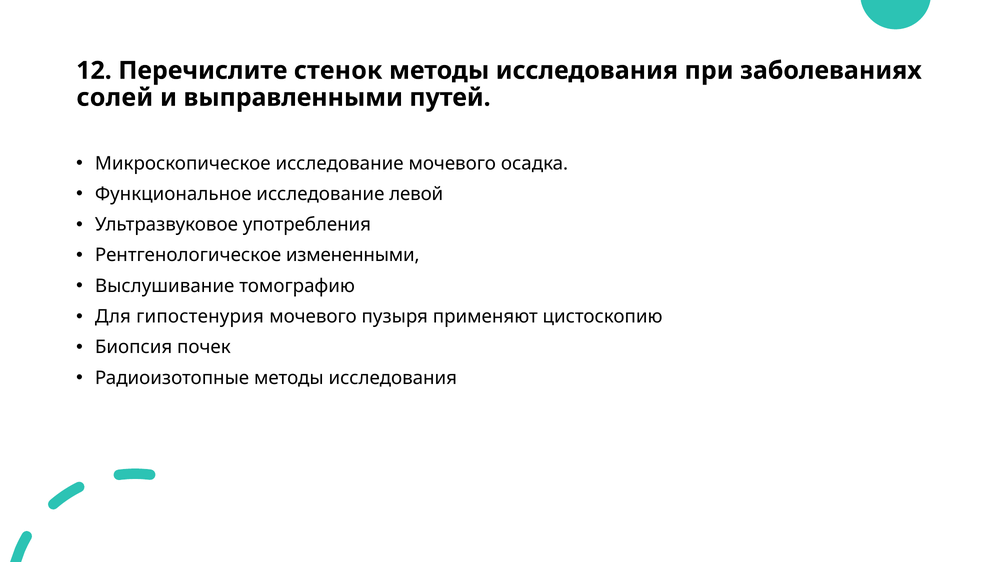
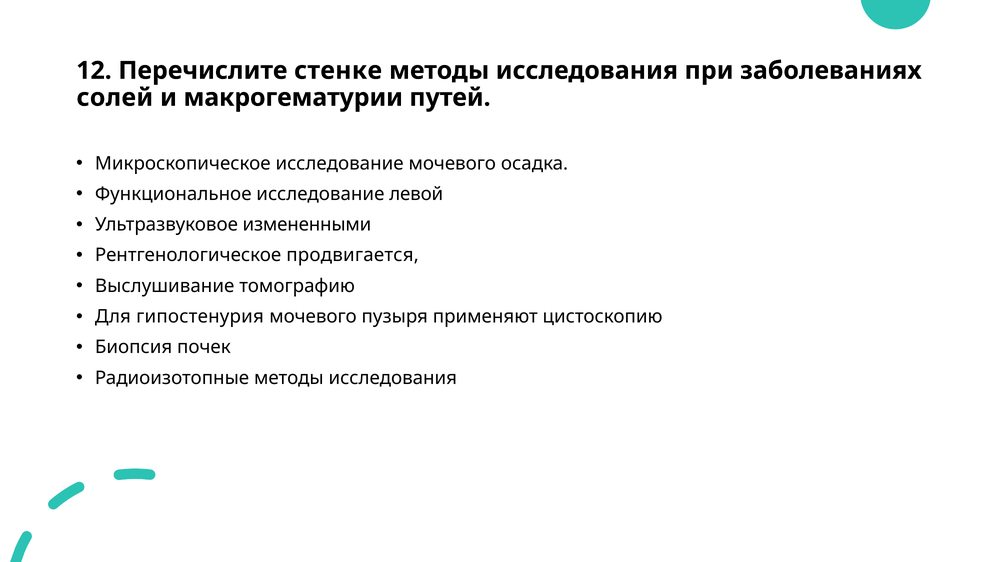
стенок: стенок -> стенке
выправленными: выправленными -> макрогематурии
употребления: употребления -> измененными
измененными: измененными -> продвигается
